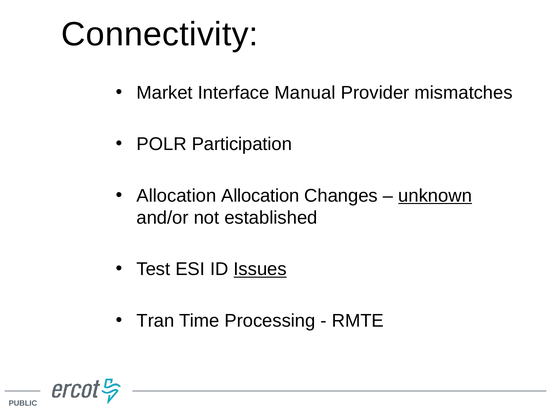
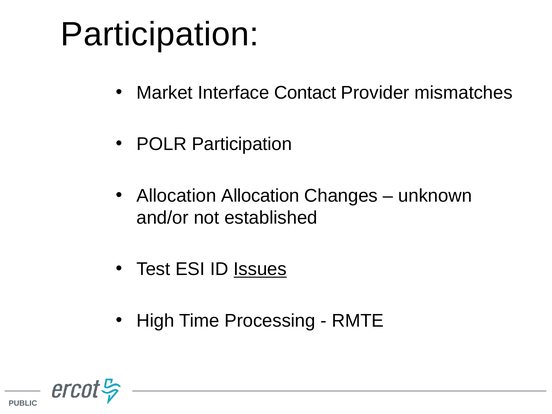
Connectivity at (160, 35): Connectivity -> Participation
Manual: Manual -> Contact
unknown underline: present -> none
Tran: Tran -> High
